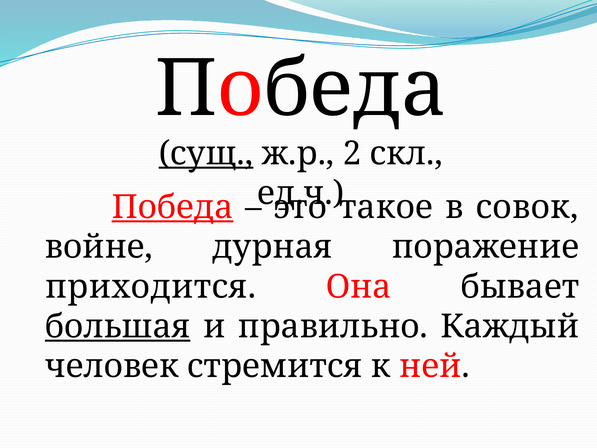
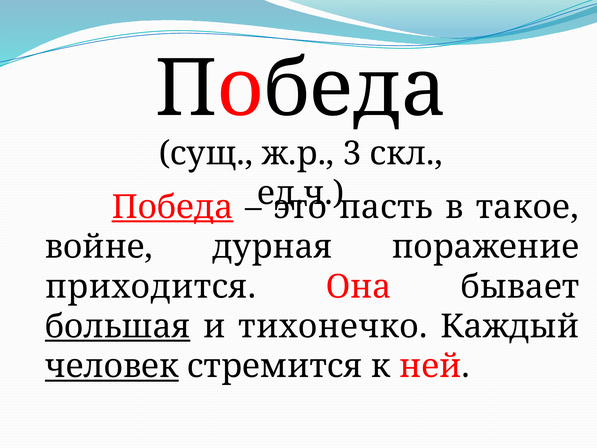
сущ underline: present -> none
2: 2 -> 3
такое: такое -> пасть
совок: совок -> такое
правильно: правильно -> тихонечко
человек underline: none -> present
